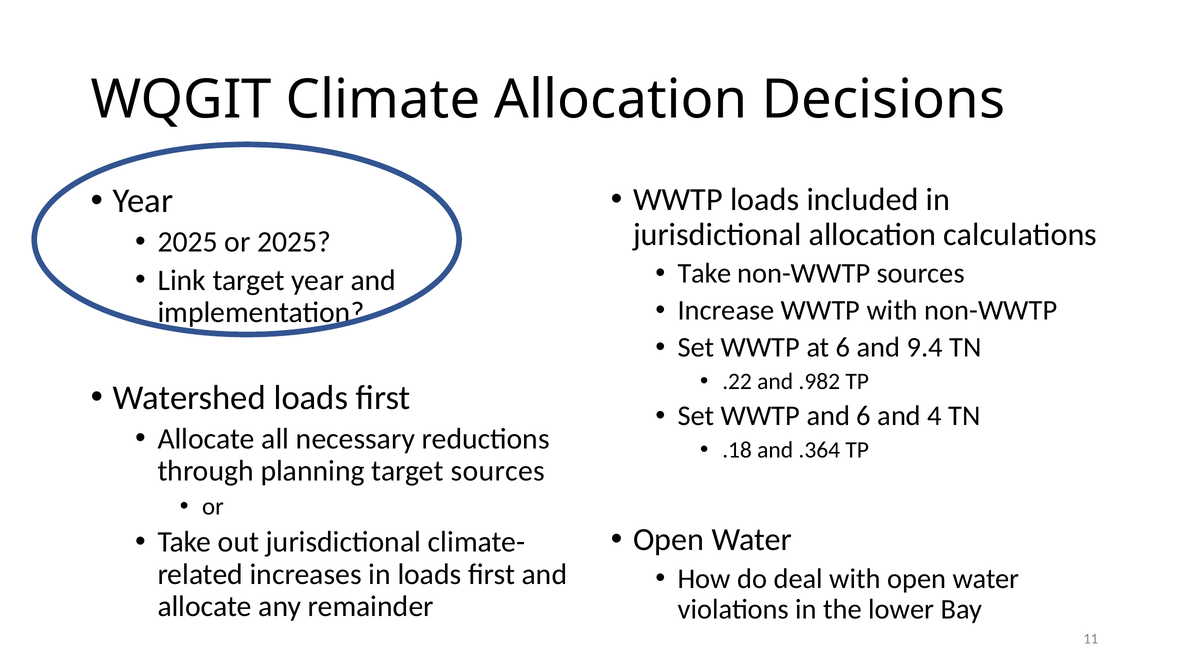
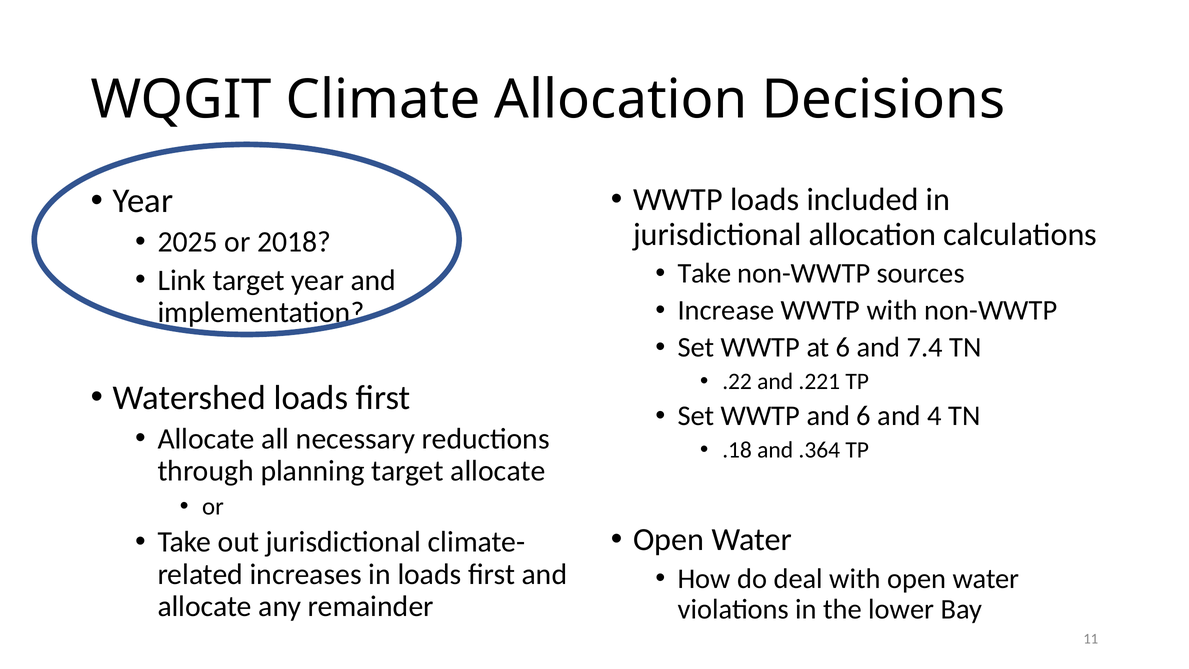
or 2025: 2025 -> 2018
9.4: 9.4 -> 7.4
.982: .982 -> .221
target sources: sources -> allocate
